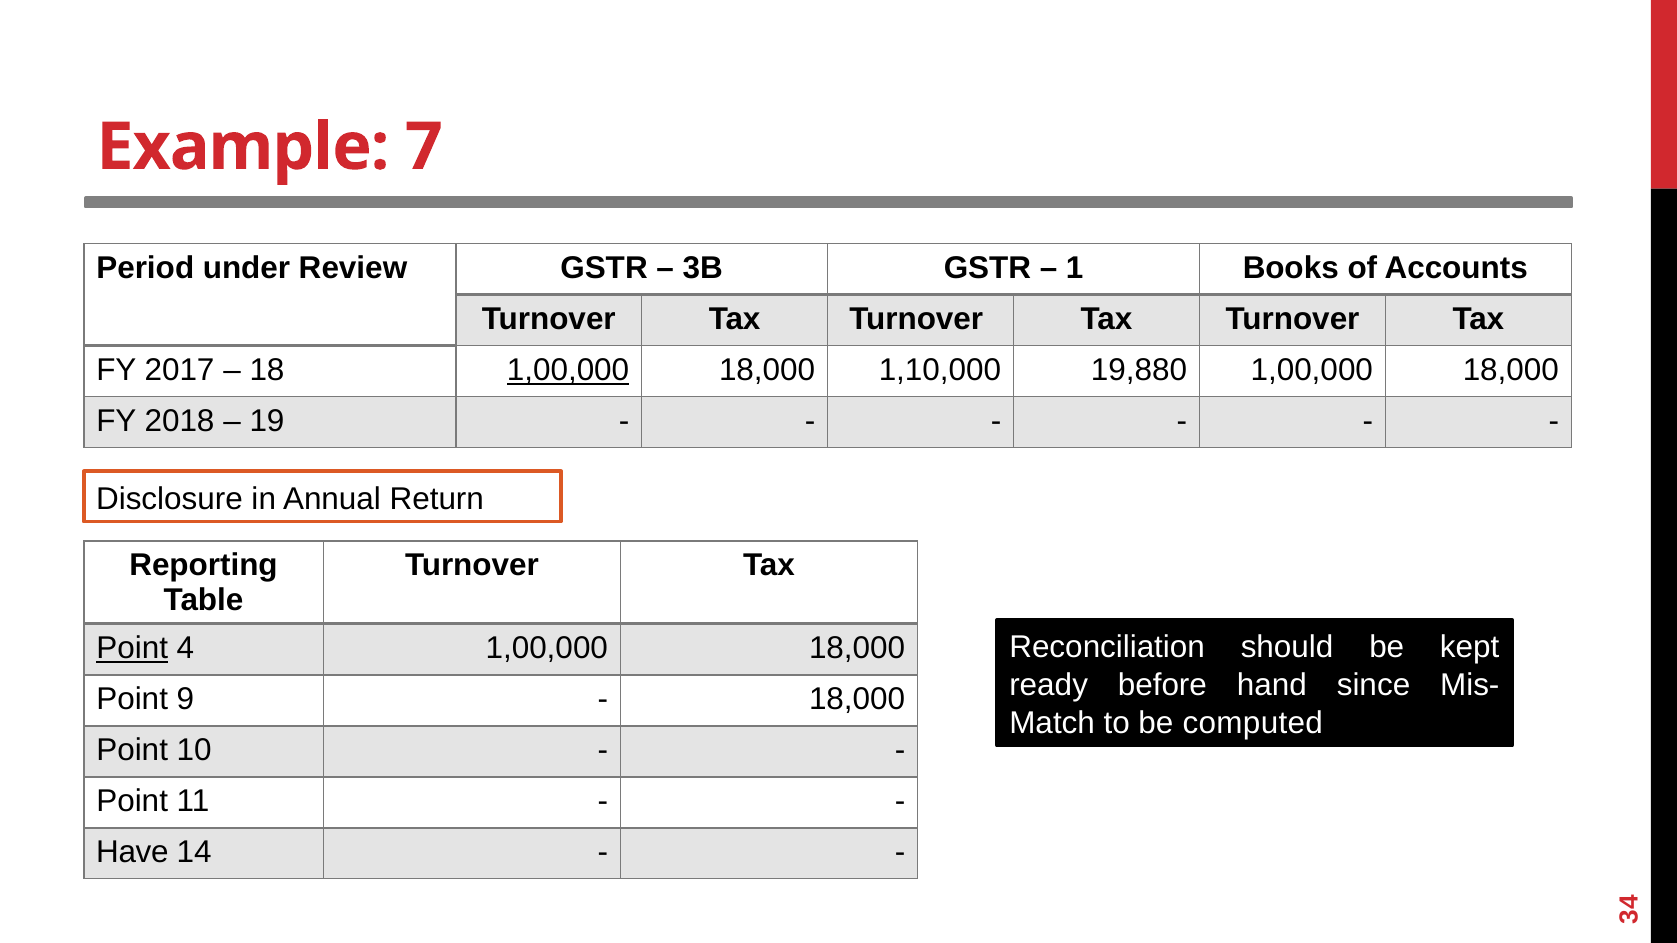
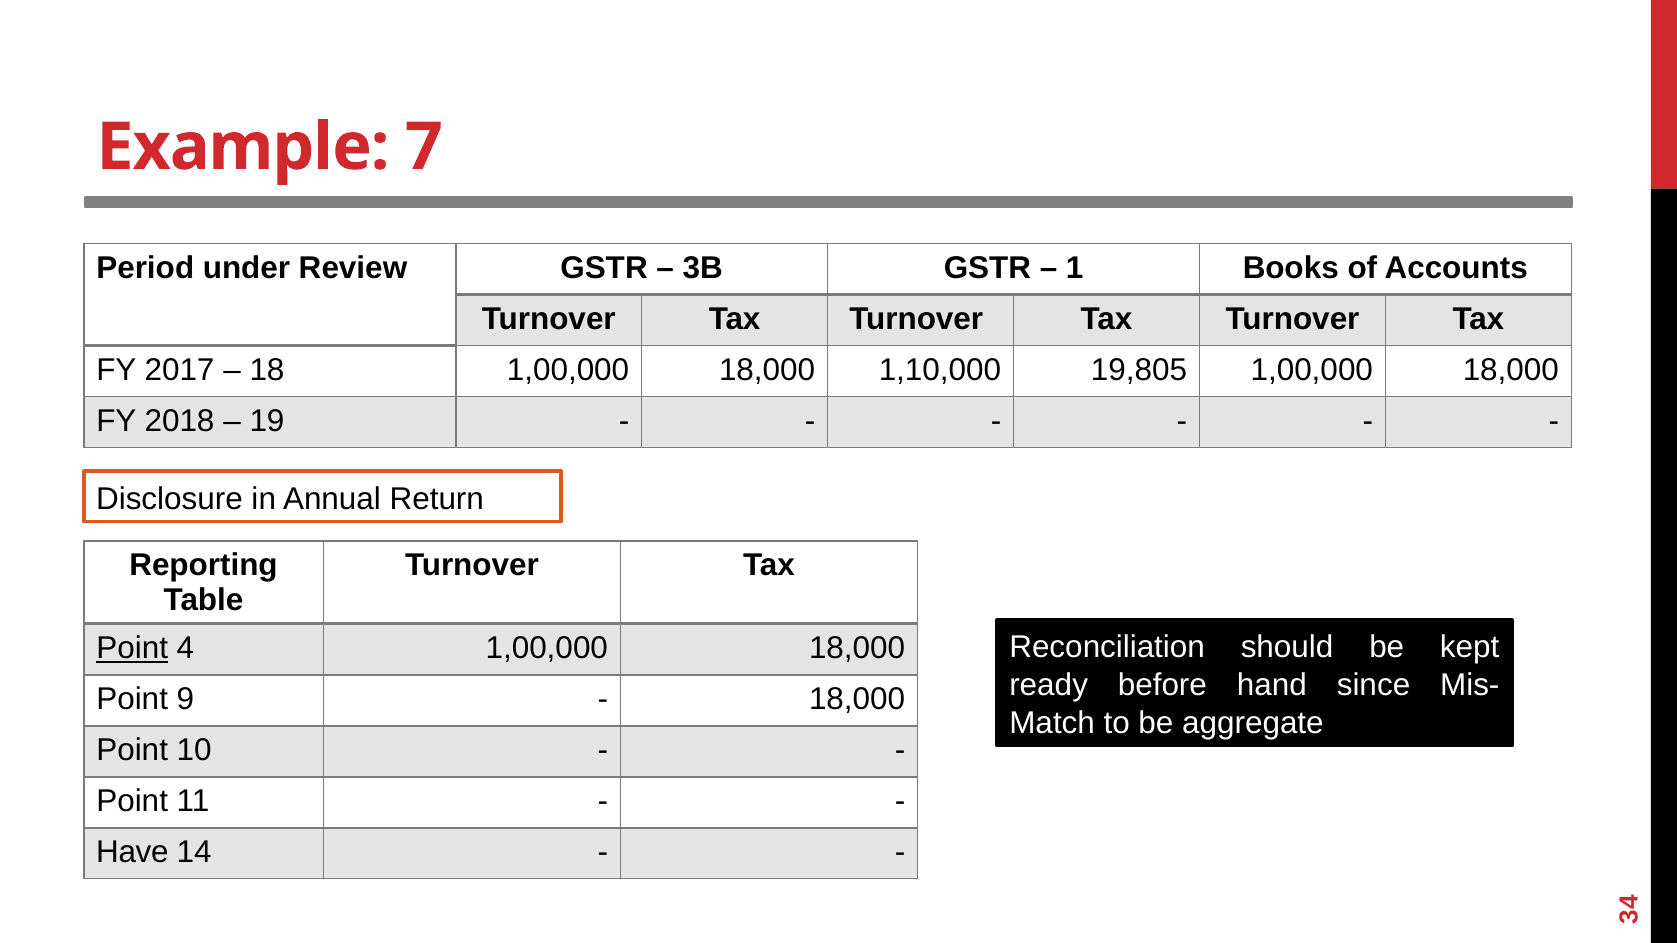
1,00,000 at (568, 370) underline: present -> none
19,880: 19,880 -> 19,805
computed: computed -> aggregate
